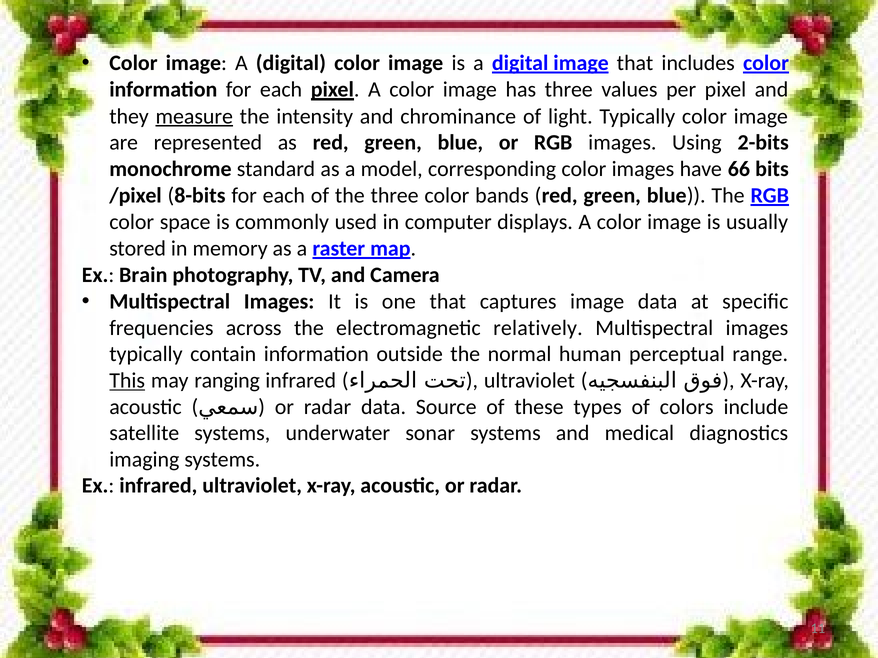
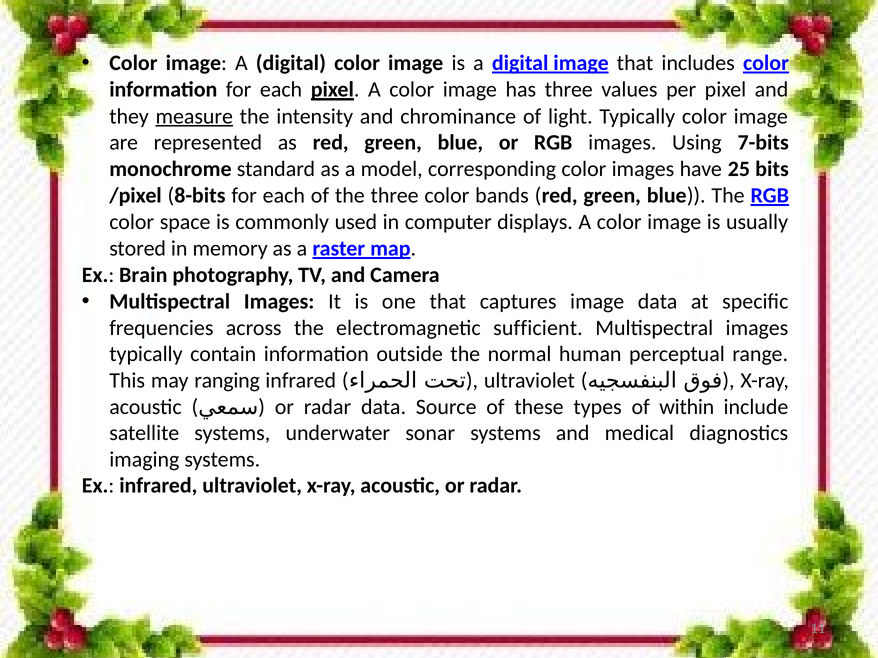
2-bits: 2-bits -> 7-bits
66: 66 -> 25
relatively: relatively -> sufficient
This underline: present -> none
colors: colors -> within
